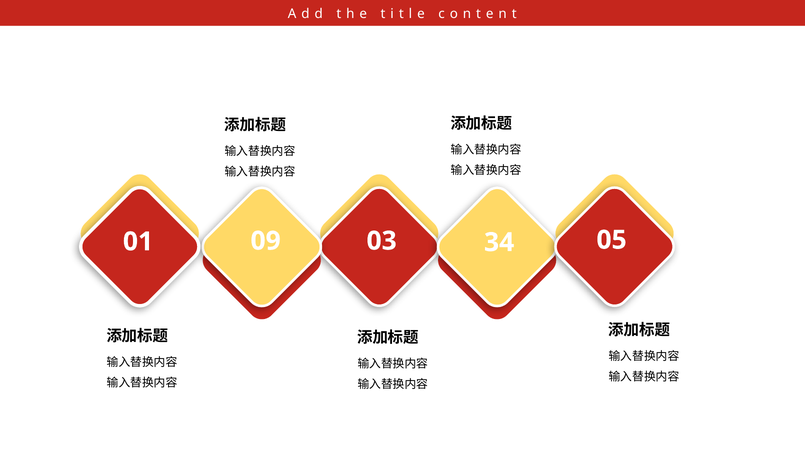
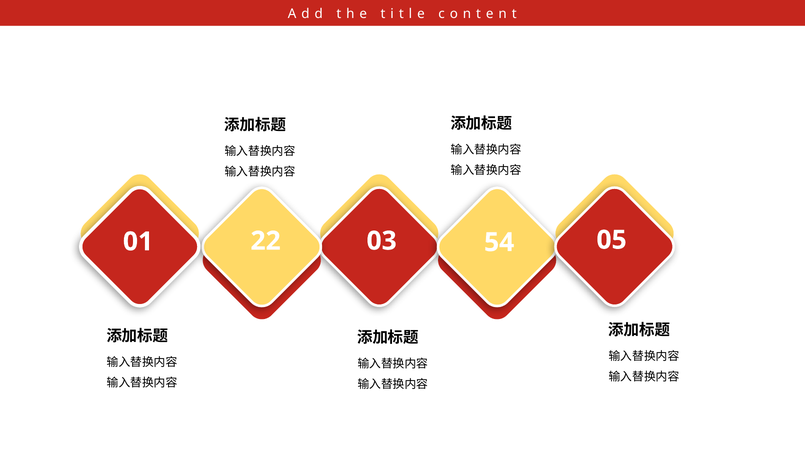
09: 09 -> 22
34: 34 -> 54
